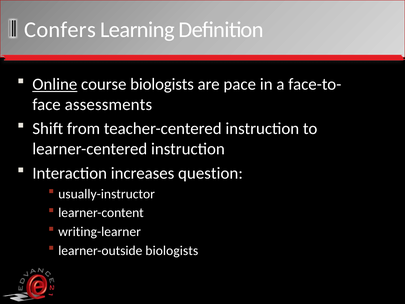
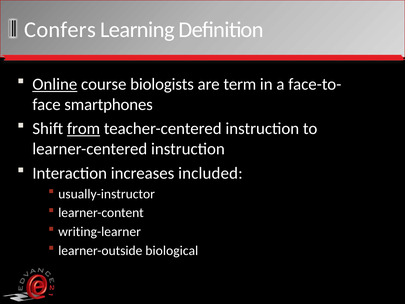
pace: pace -> term
assessments: assessments -> smartphones
from underline: none -> present
question: question -> included
learner-outside biologists: biologists -> biological
